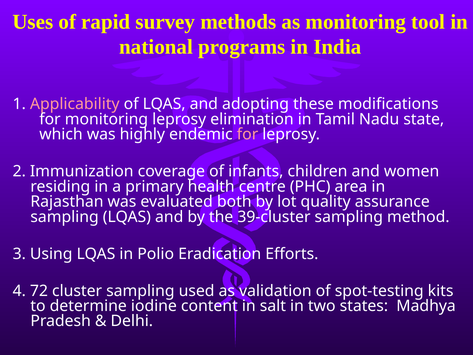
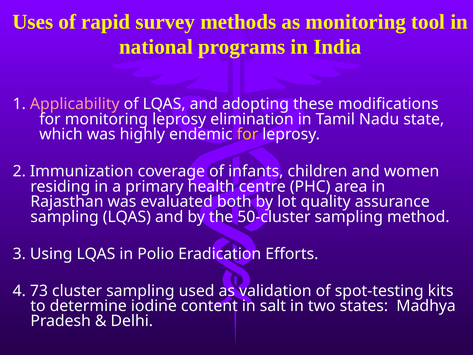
for at (248, 134) colour: pink -> yellow
39-cluster: 39-cluster -> 50-cluster
72: 72 -> 73
